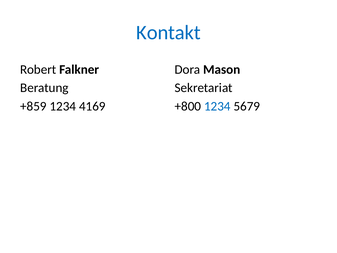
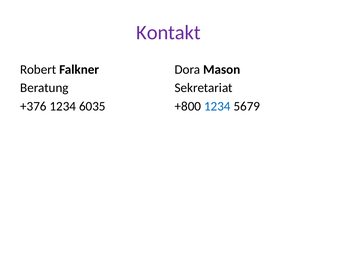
Kontakt colour: blue -> purple
+859: +859 -> +376
4169: 4169 -> 6035
